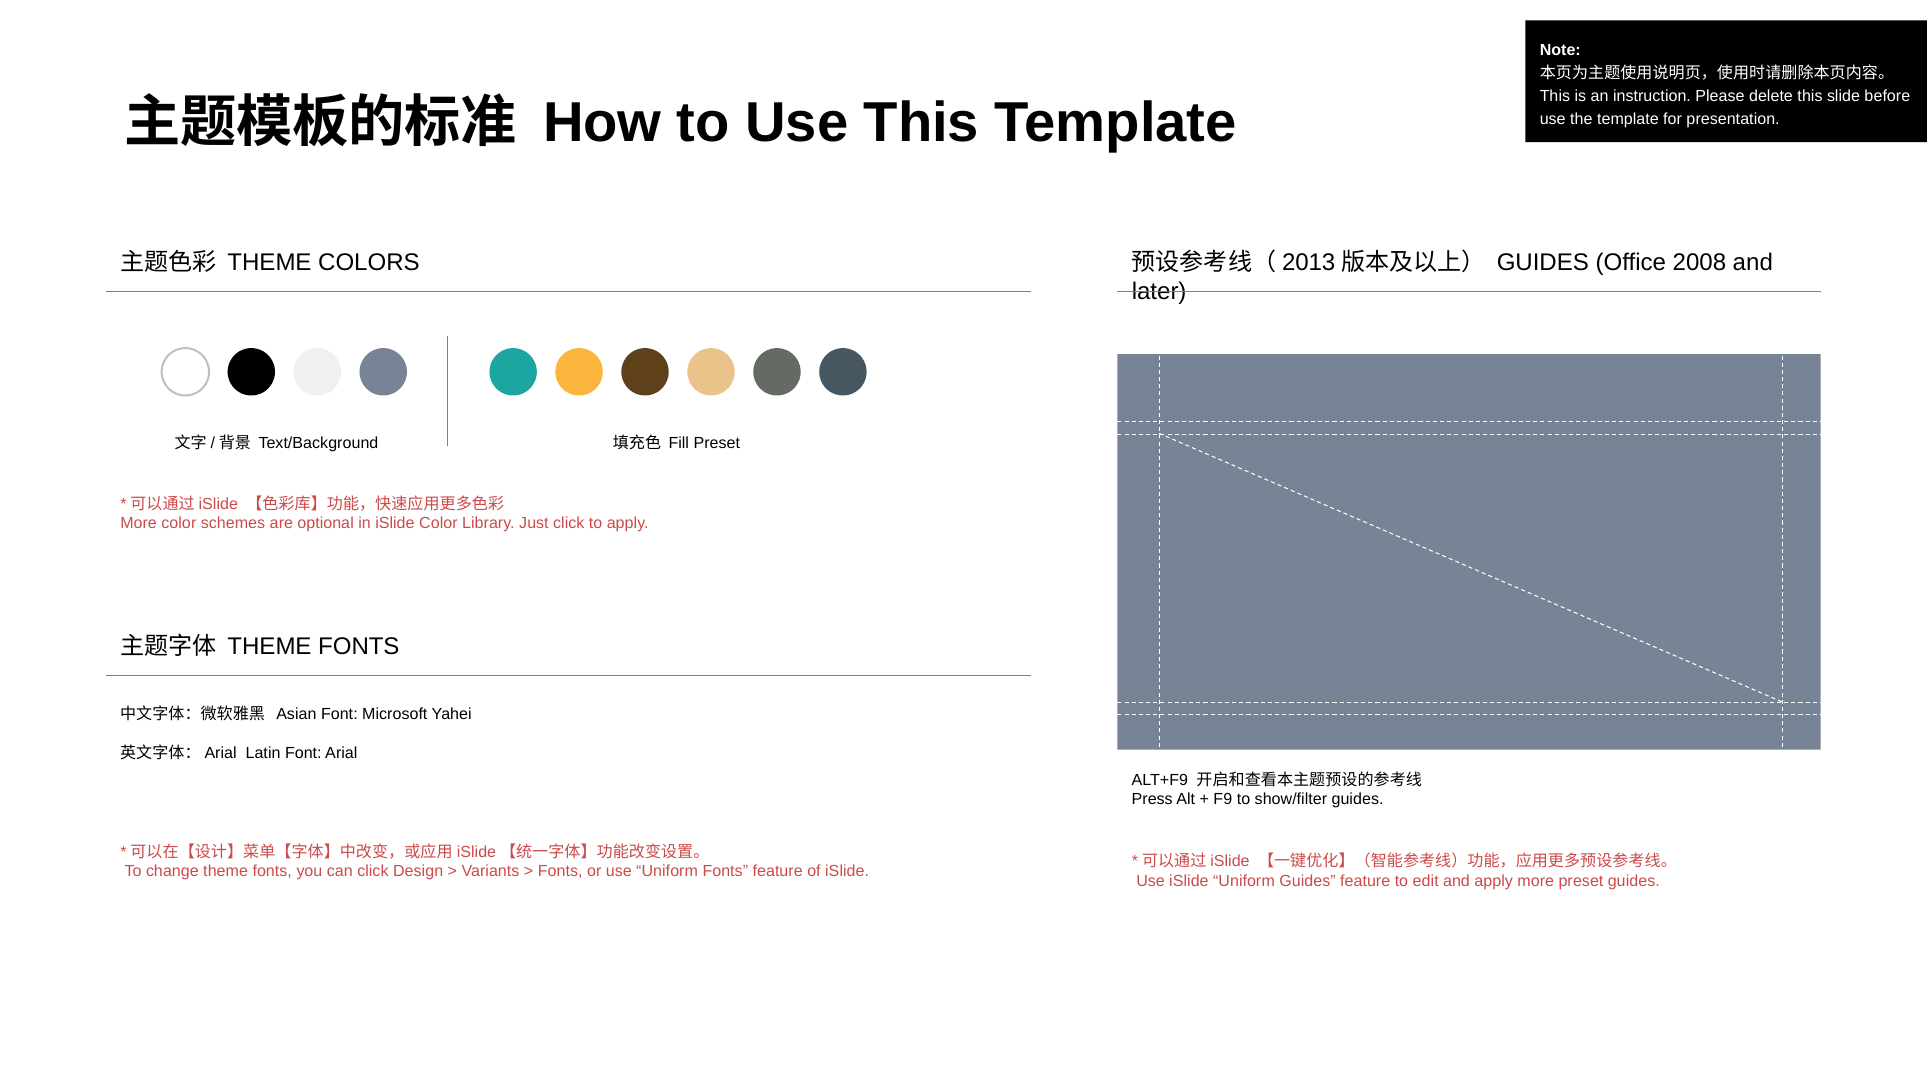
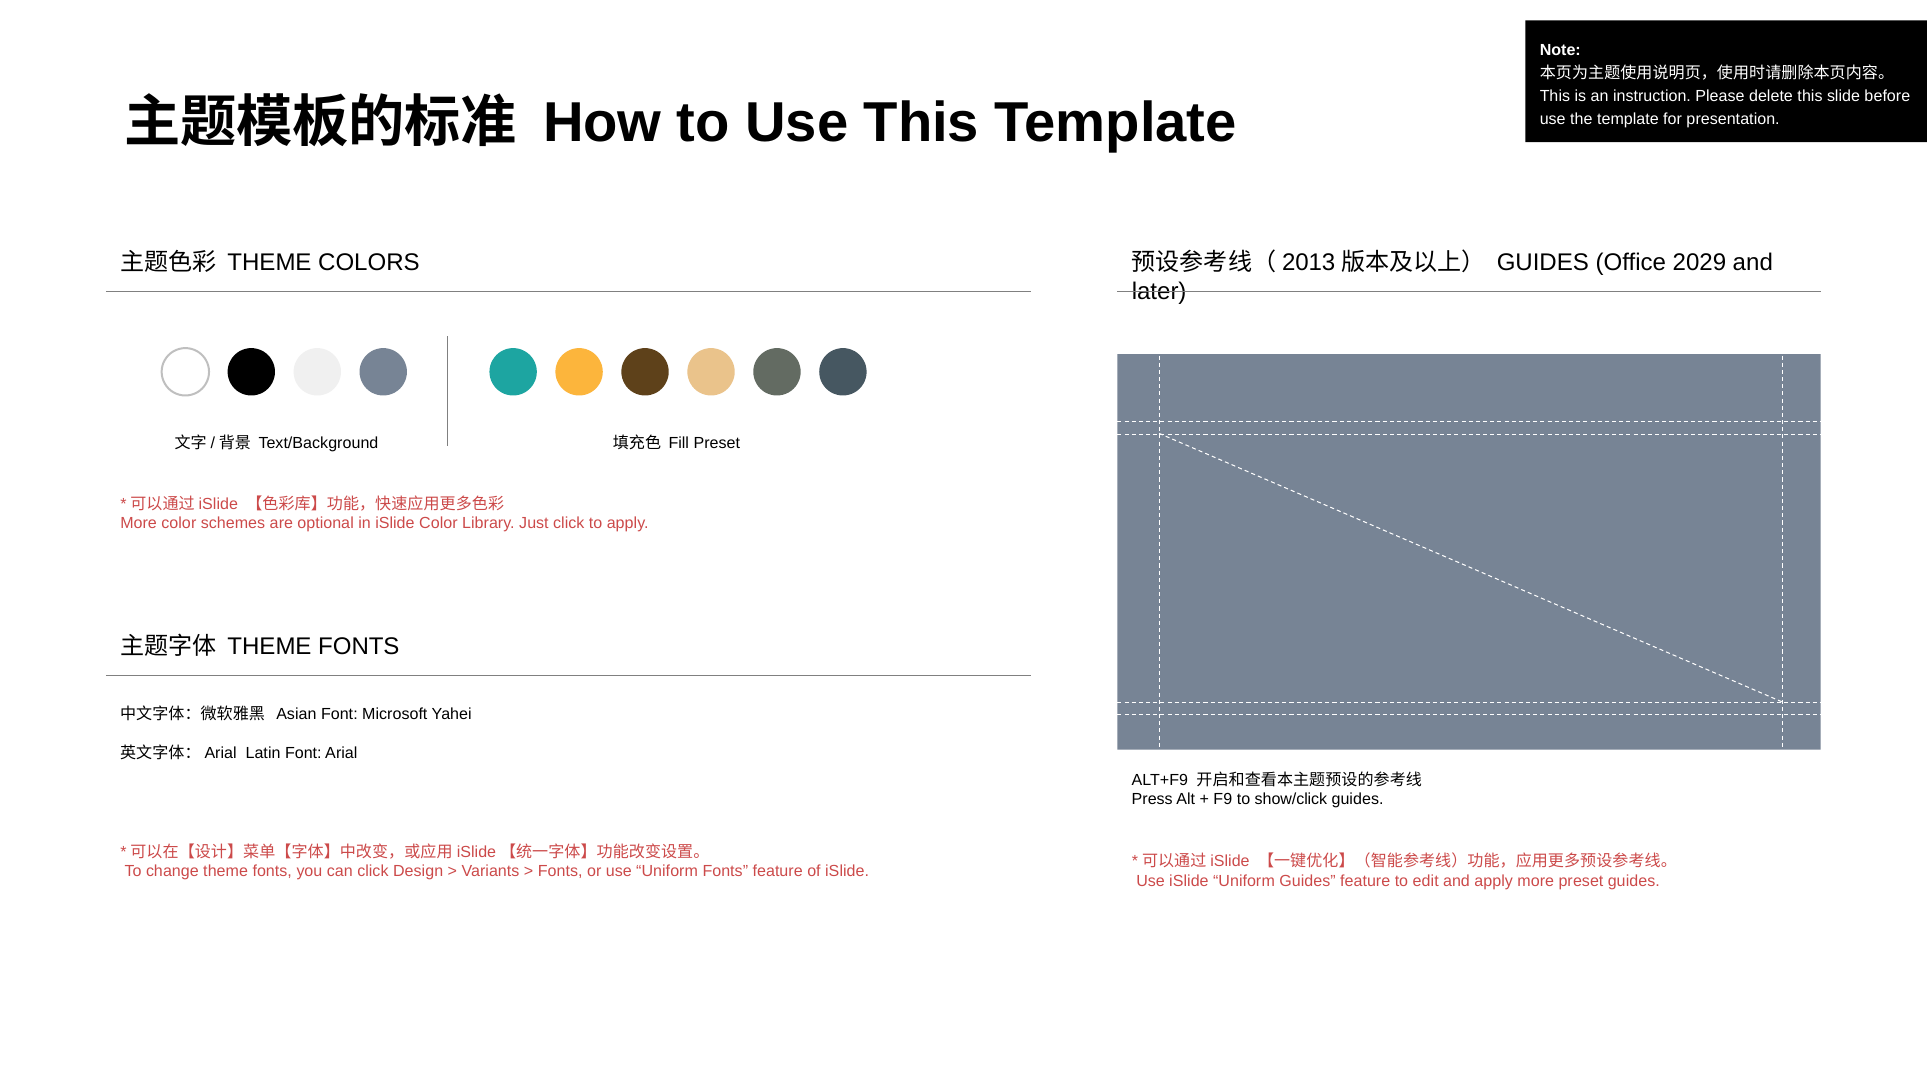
2008: 2008 -> 2029
show/filter: show/filter -> show/click
